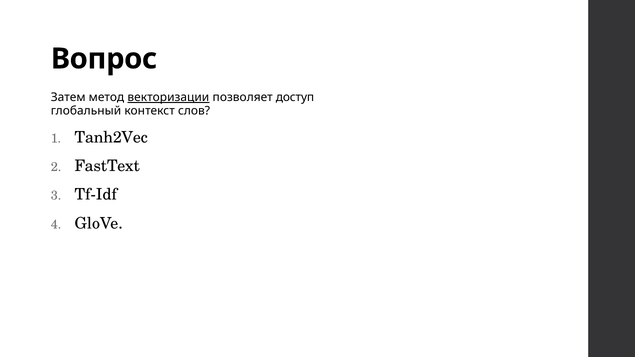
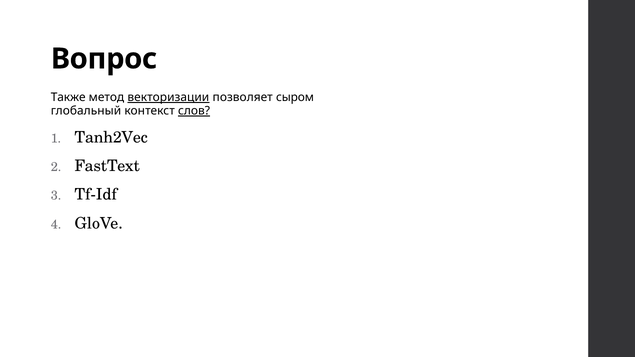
Затем: Затем -> Также
доступ: доступ -> сыром
слов underline: none -> present
